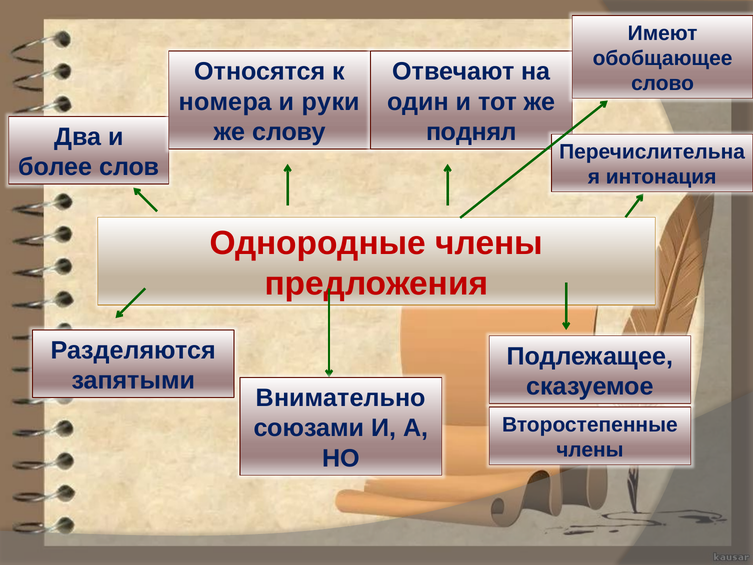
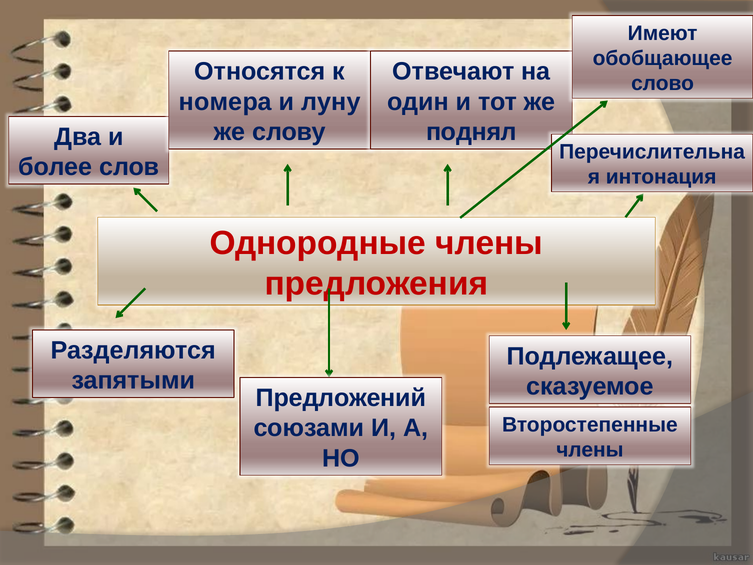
руки: руки -> луну
Внимательно: Внимательно -> Предложений
